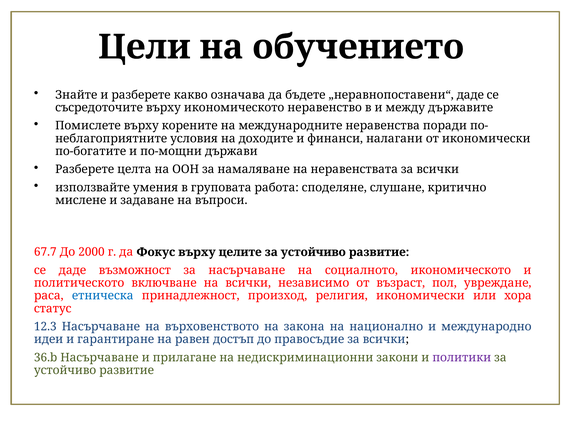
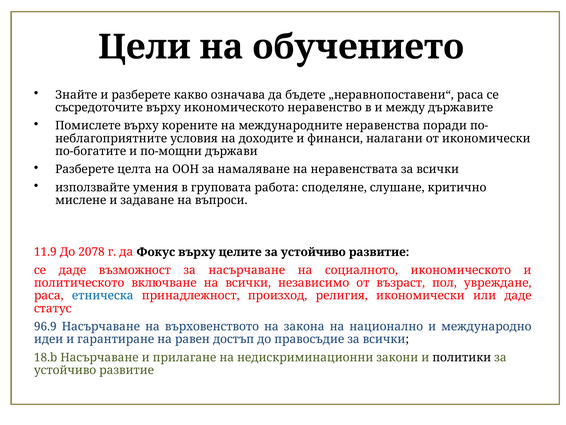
„неравнопоставени“ даде: даде -> раса
67.7: 67.7 -> 11.9
2000: 2000 -> 2078
или хора: хора -> даде
12.3: 12.3 -> 96.9
36.b: 36.b -> 18.b
политики colour: purple -> black
